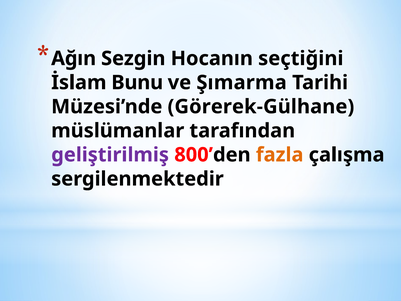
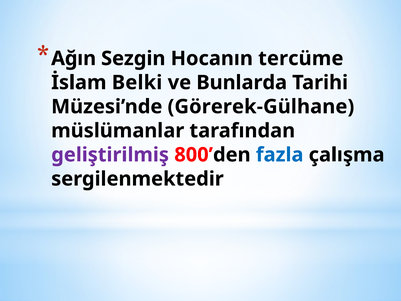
seçtiğini: seçtiğini -> tercüme
Bunu: Bunu -> Belki
Şımarma: Şımarma -> Bunlarda
fazla colour: orange -> blue
